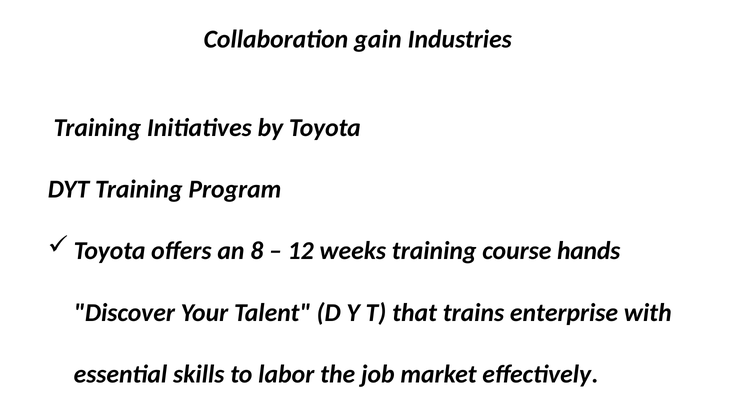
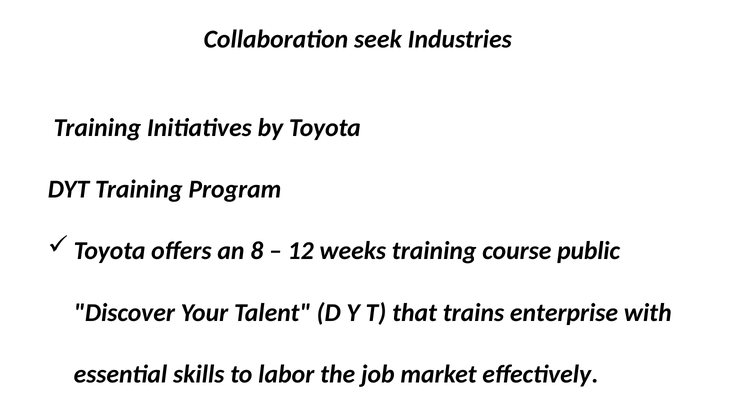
gain: gain -> seek
hands: hands -> public
